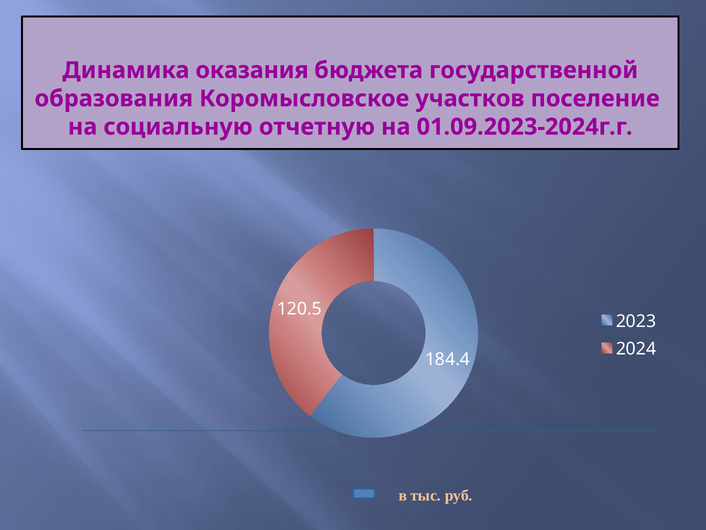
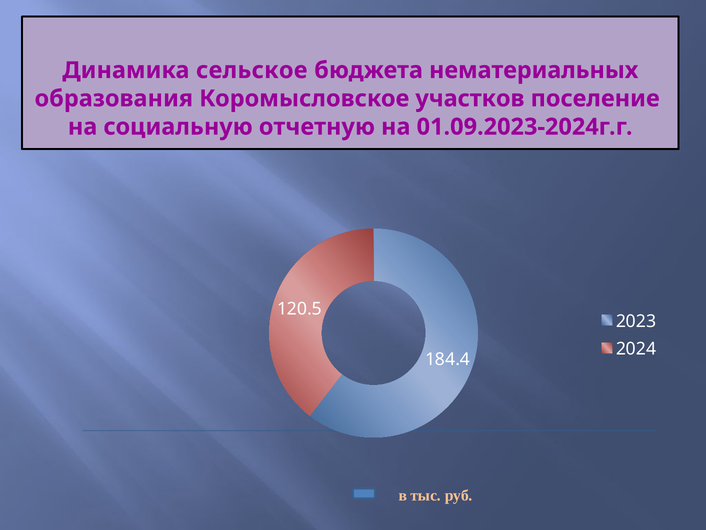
оказания: оказания -> сельское
государственной: государственной -> нематериальных
